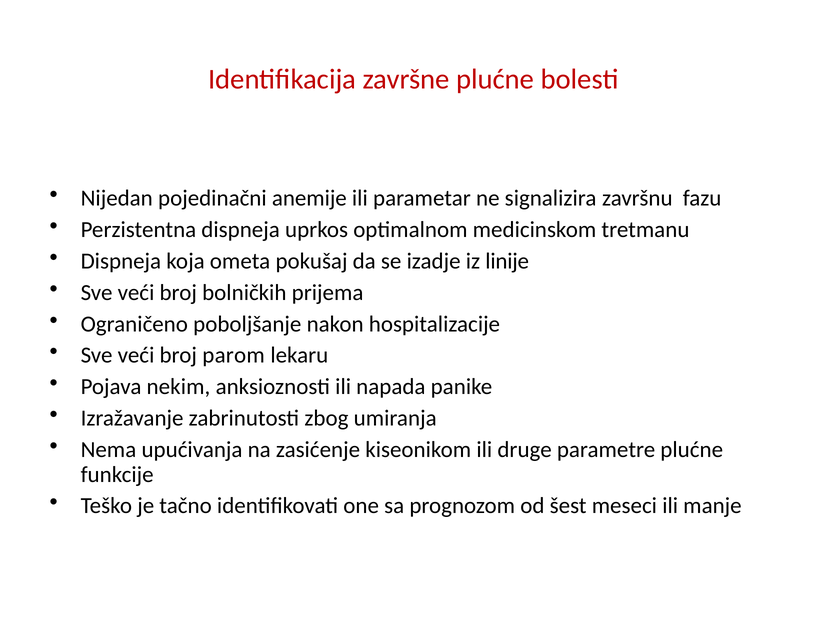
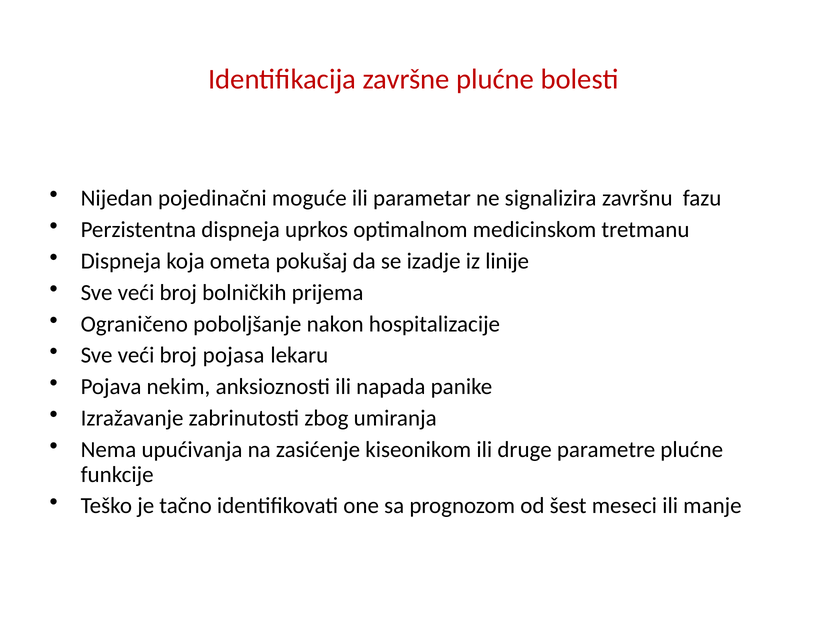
anemije: anemije -> moguće
parom: parom -> pojasa
